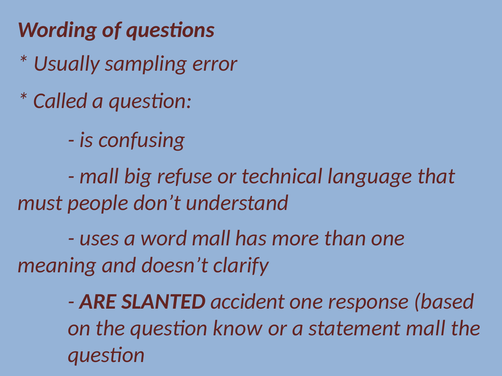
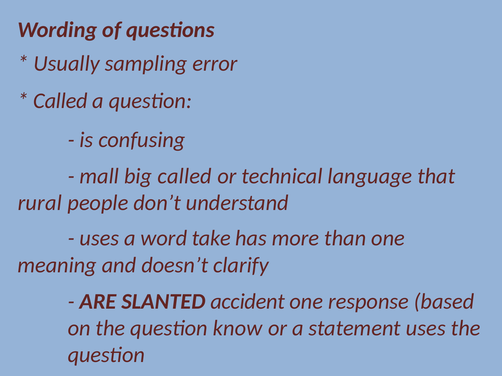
big refuse: refuse -> called
must: must -> rural
word mall: mall -> take
statement mall: mall -> uses
